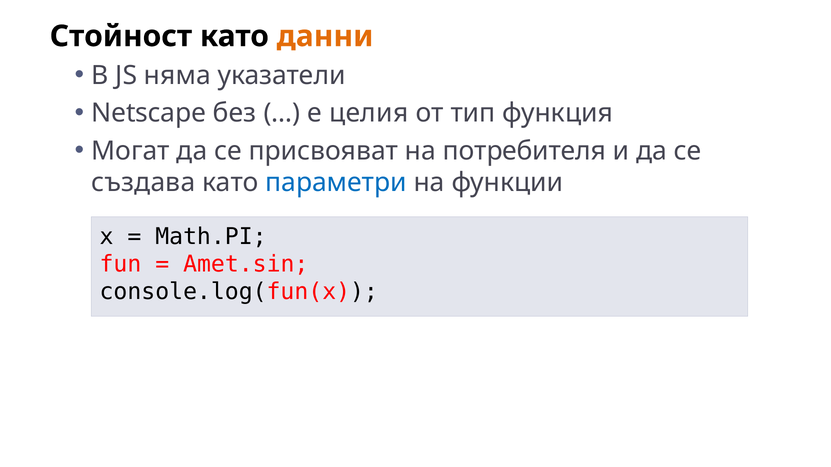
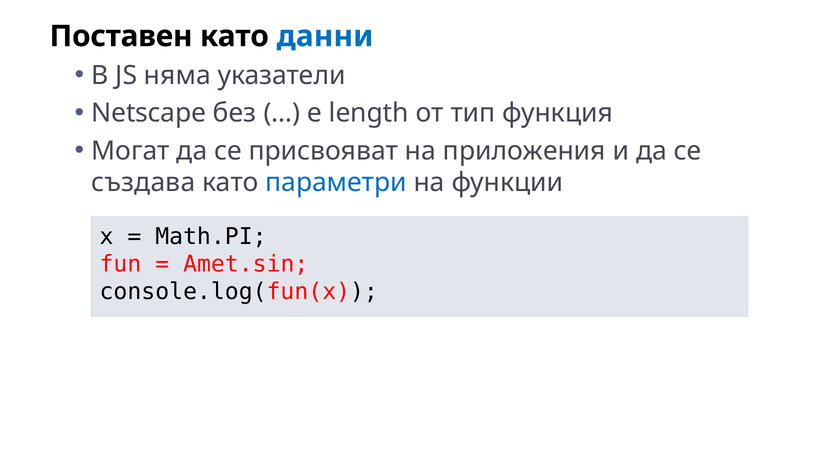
Стойност: Стойност -> Поставен
данни colour: orange -> blue
целия: целия -> length
потребителя: потребителя -> приложения
